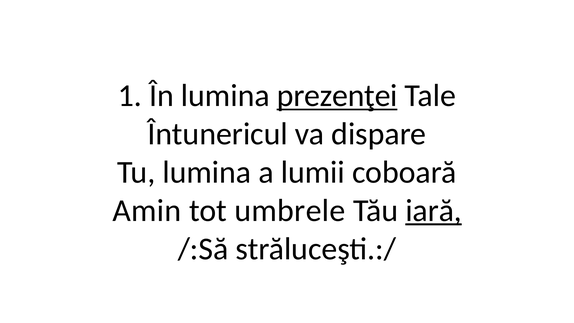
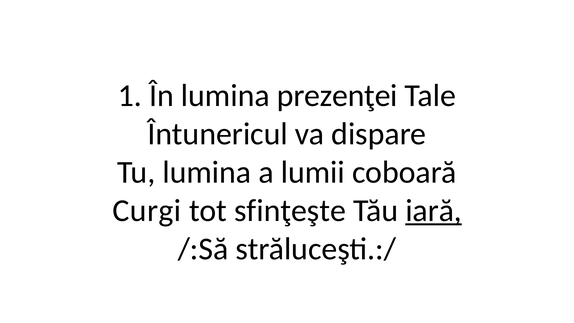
prezenţei underline: present -> none
Amin: Amin -> Curgi
umbrele: umbrele -> sfinţeşte
